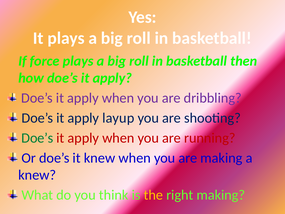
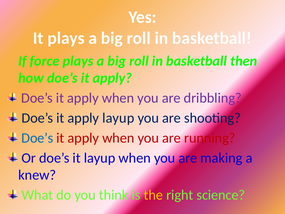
Doe’s at (37, 138) colour: green -> blue
it knew: knew -> layup
right making: making -> science
